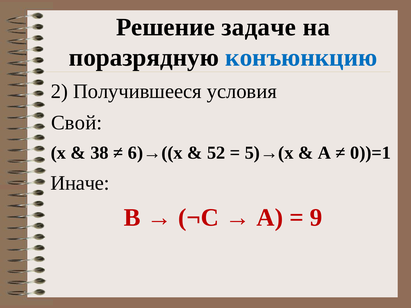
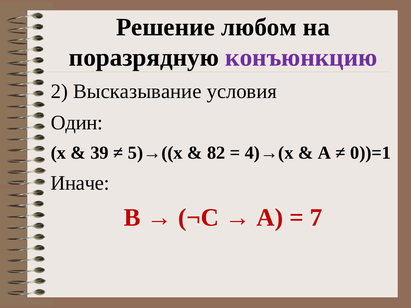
задаче: задаче -> любом
конъюнкцию colour: blue -> purple
Получившееся: Получившееся -> Высказывание
Свой: Свой -> Один
38: 38 -> 39
6)→((x: 6)→((x -> 5)→((x
52: 52 -> 82
5)→(x: 5)→(x -> 4)→(x
9: 9 -> 7
